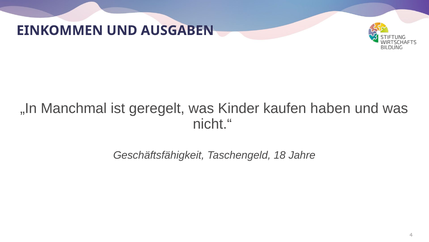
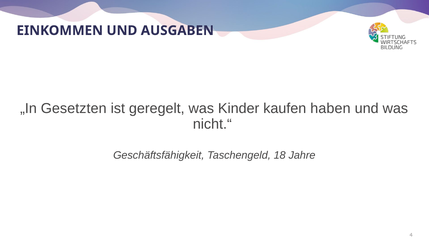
Manchmal: Manchmal -> Gesetzten
